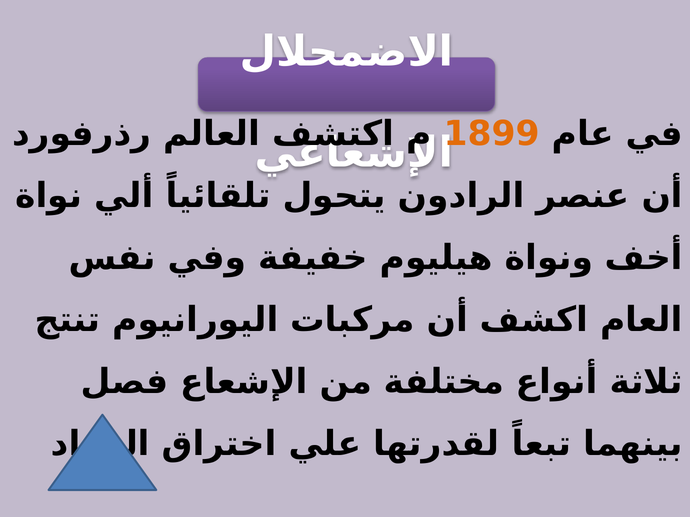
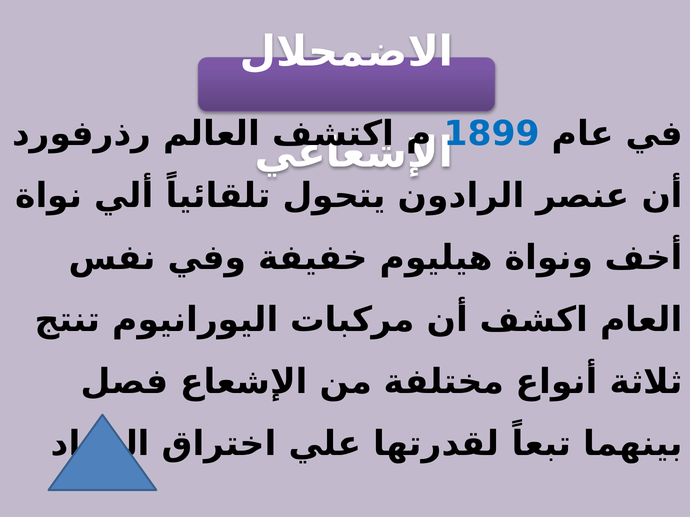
1899 colour: orange -> blue
